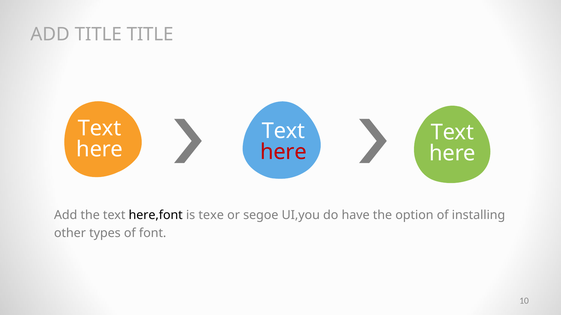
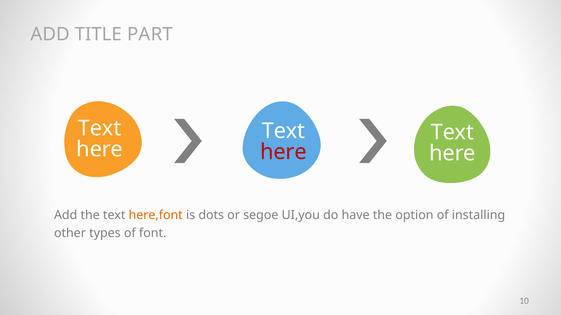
TITLE TITLE: TITLE -> PART
here,font colour: black -> orange
texe: texe -> dots
